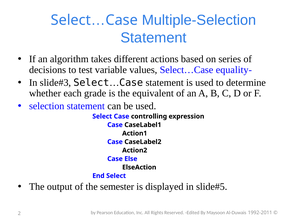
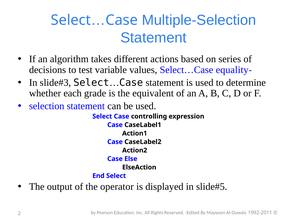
semester: semester -> operator
